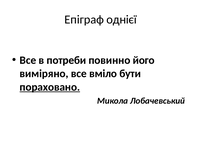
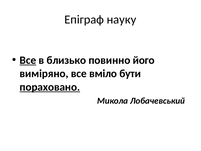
однієї: однієї -> науку
Все at (28, 60) underline: none -> present
потреби: потреби -> близько
